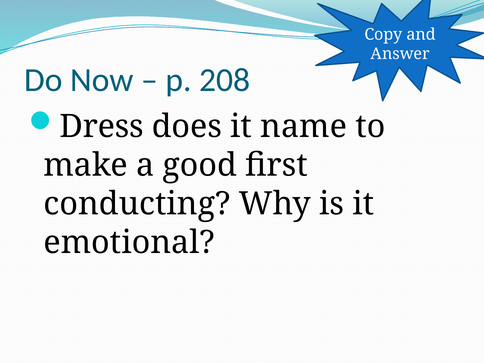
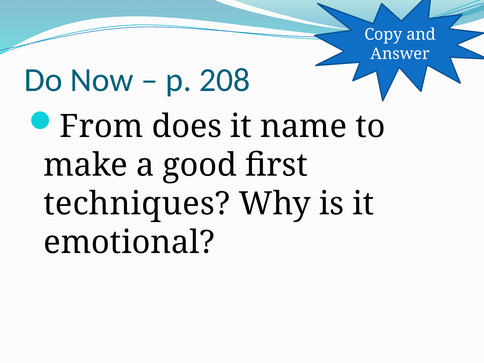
Dress: Dress -> From
conducting: conducting -> techniques
